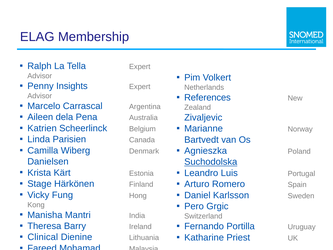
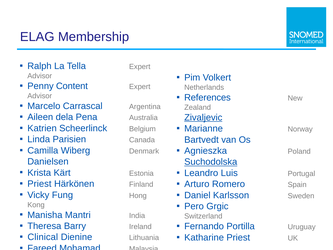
Insights: Insights -> Content
Zivaljevic underline: none -> present
Stage at (40, 184): Stage -> Priest
